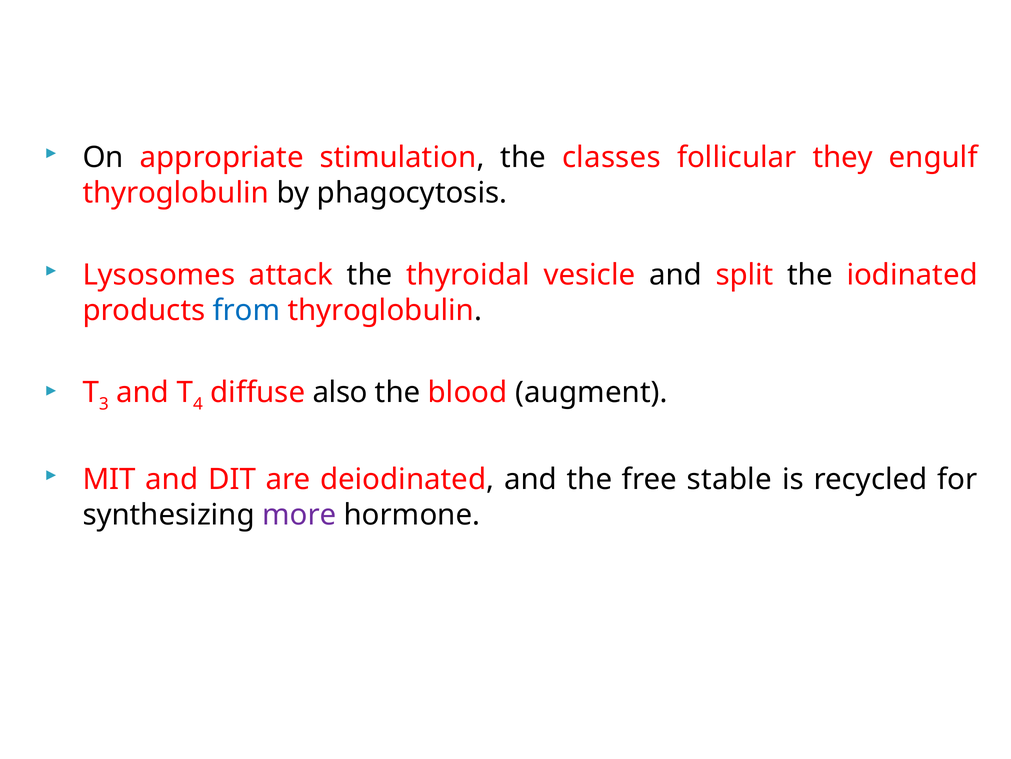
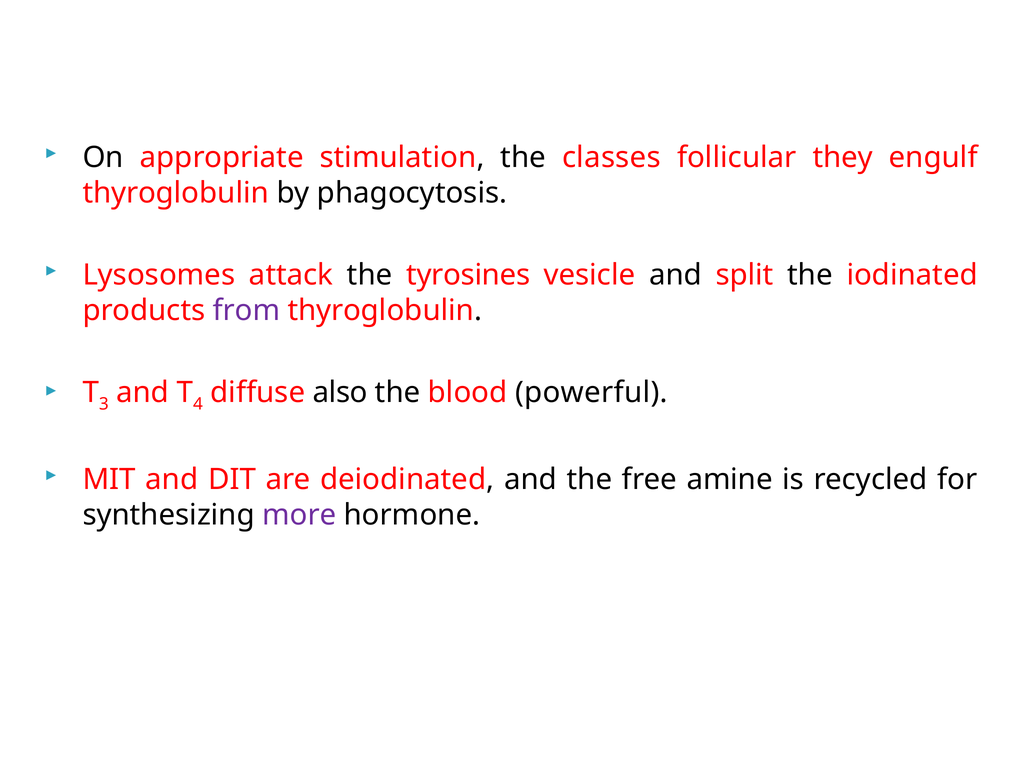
thyroidal: thyroidal -> tyrosines
from colour: blue -> purple
augment: augment -> powerful
stable: stable -> amine
